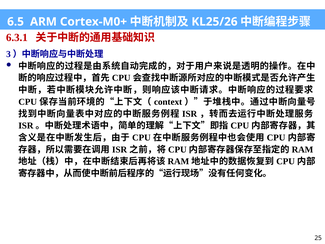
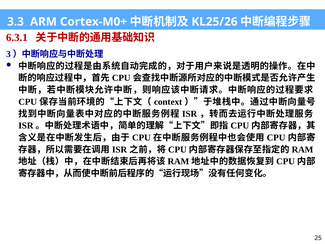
6.5: 6.5 -> 3.3
